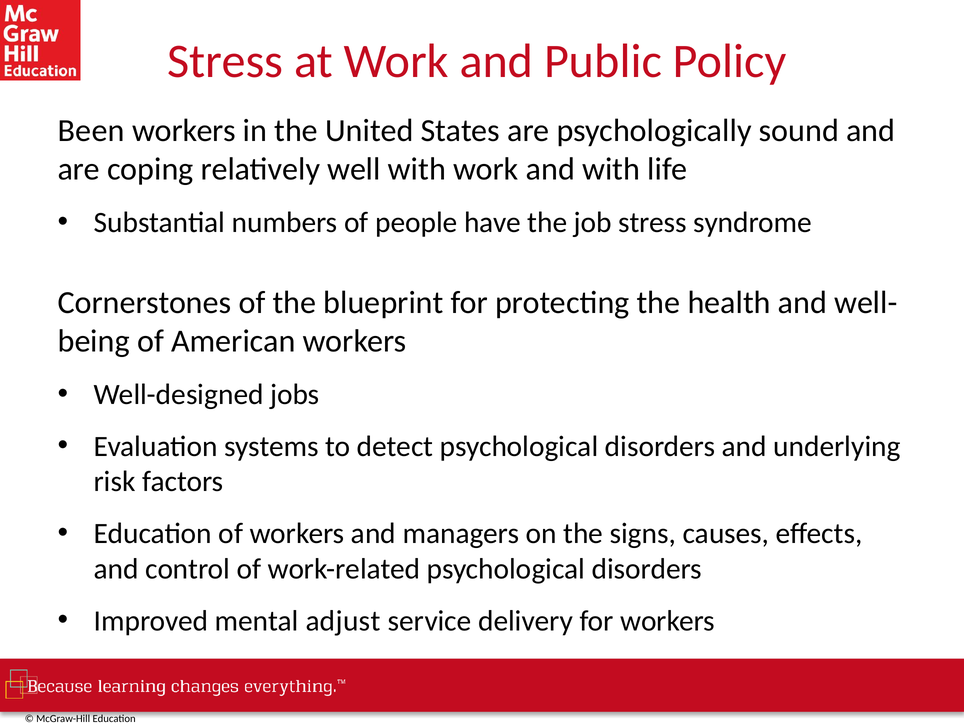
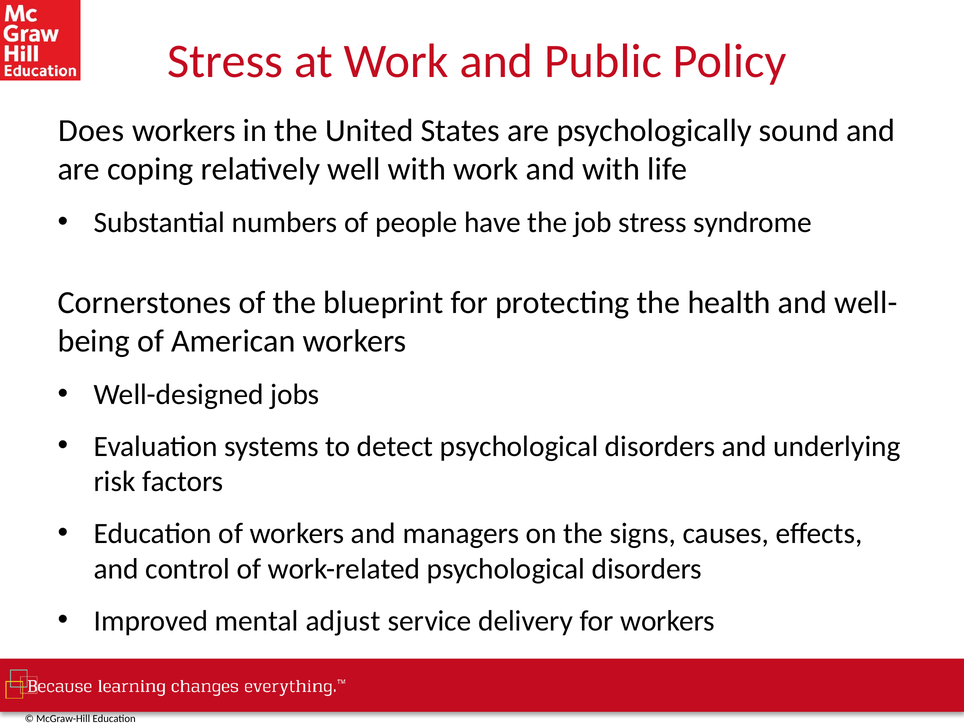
Been: Been -> Does
